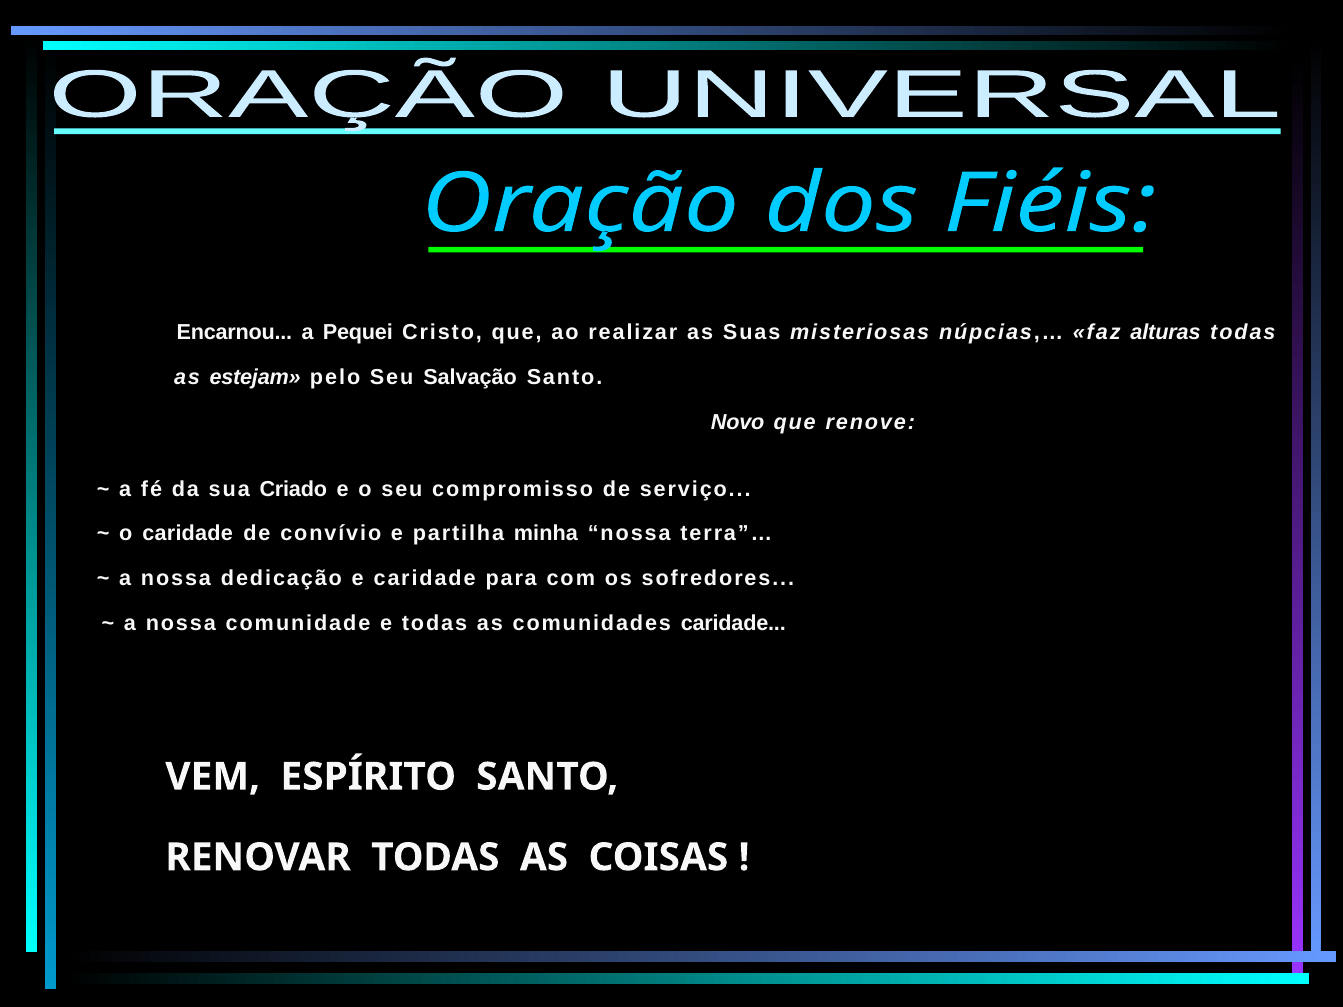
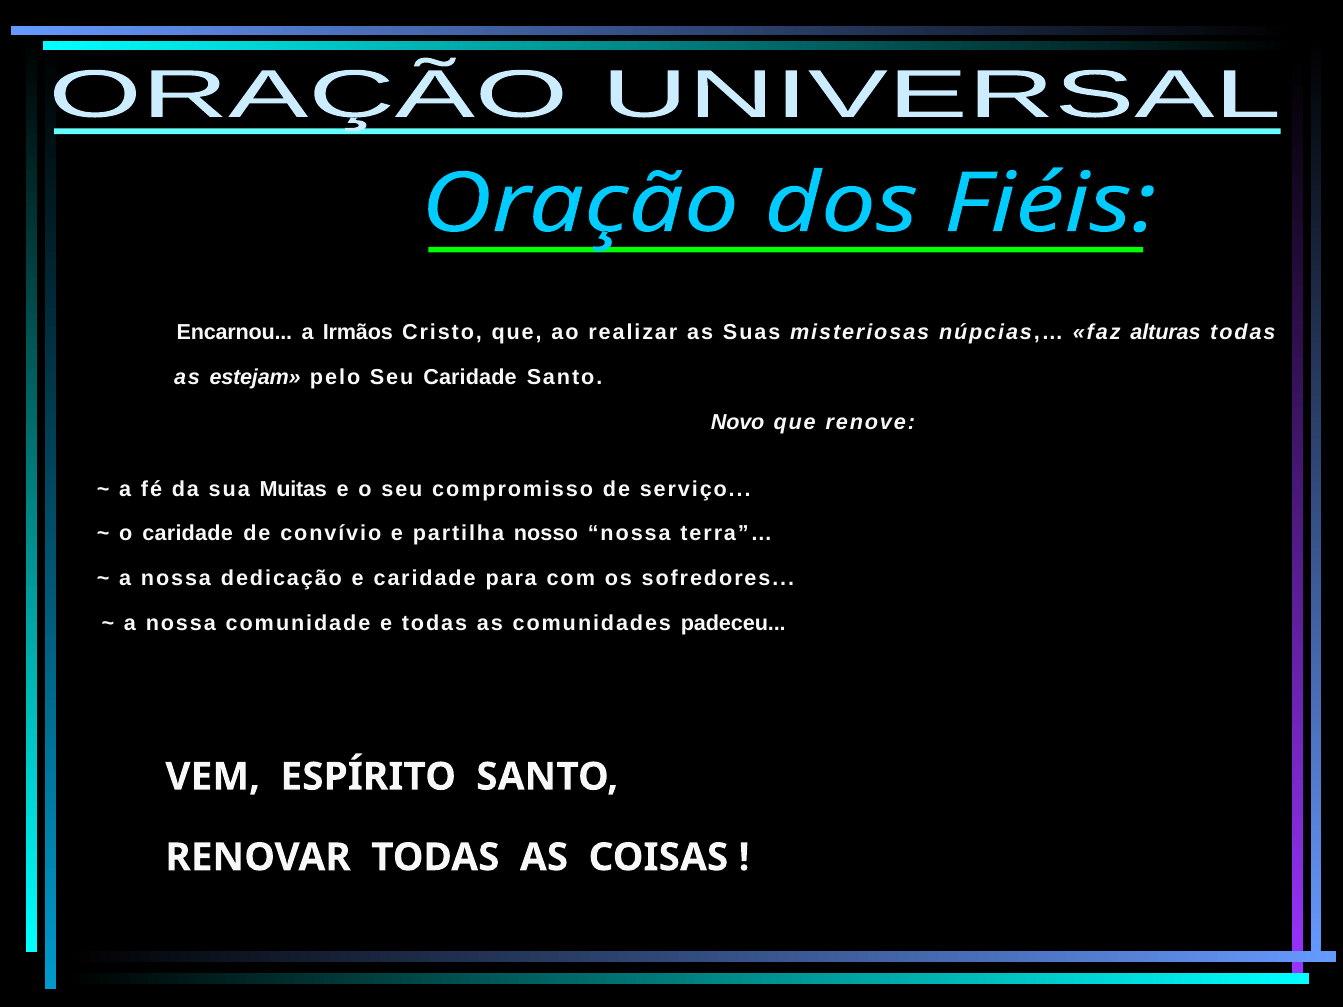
Pequei: Pequei -> Irmãos
Seu Salvação: Salvação -> Caridade
Criado: Criado -> Muitas
minha: minha -> nosso
comunidades caridade: caridade -> padeceu
